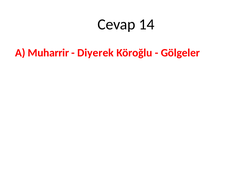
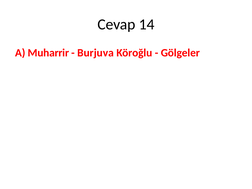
Diyerek: Diyerek -> Burjuva
